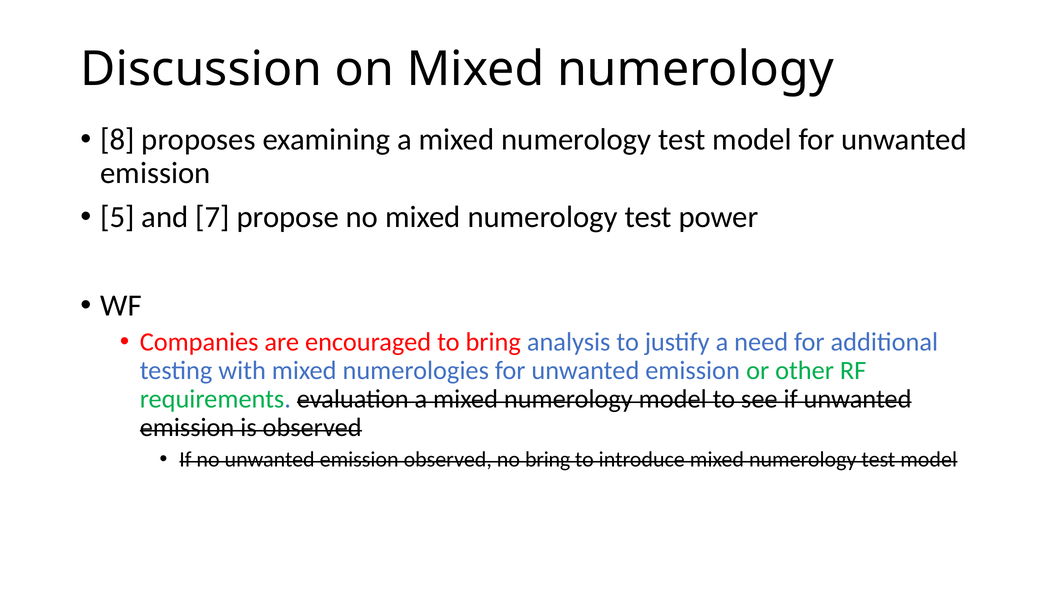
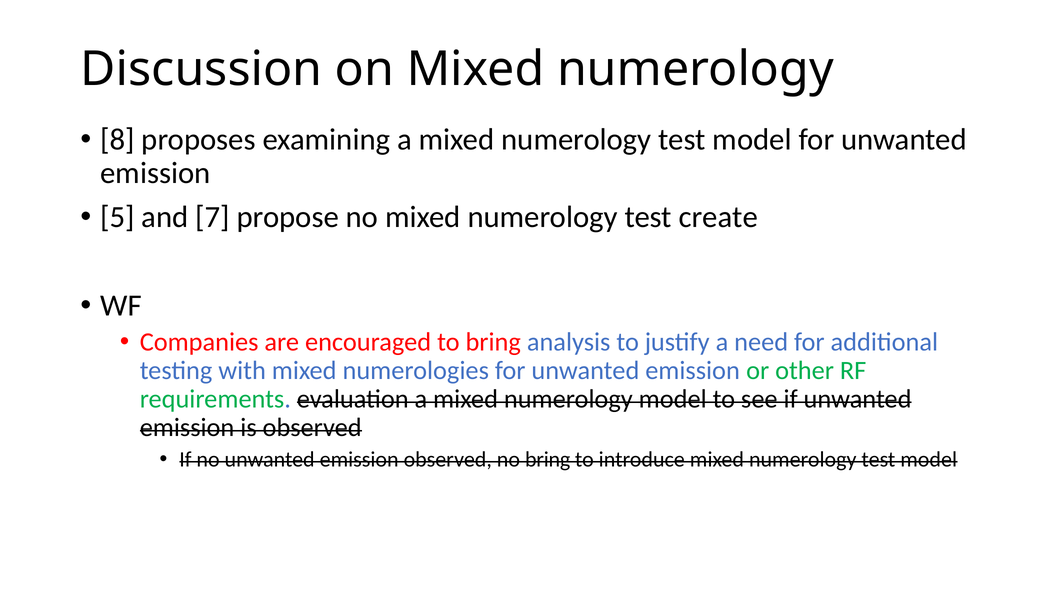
power: power -> create
